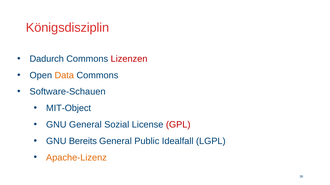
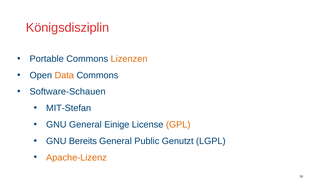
Dadurch: Dadurch -> Portable
Lizenzen colour: red -> orange
MIT-Object: MIT-Object -> MIT-Stefan
Sozial: Sozial -> Einige
GPL colour: red -> orange
Idealfall: Idealfall -> Genutzt
